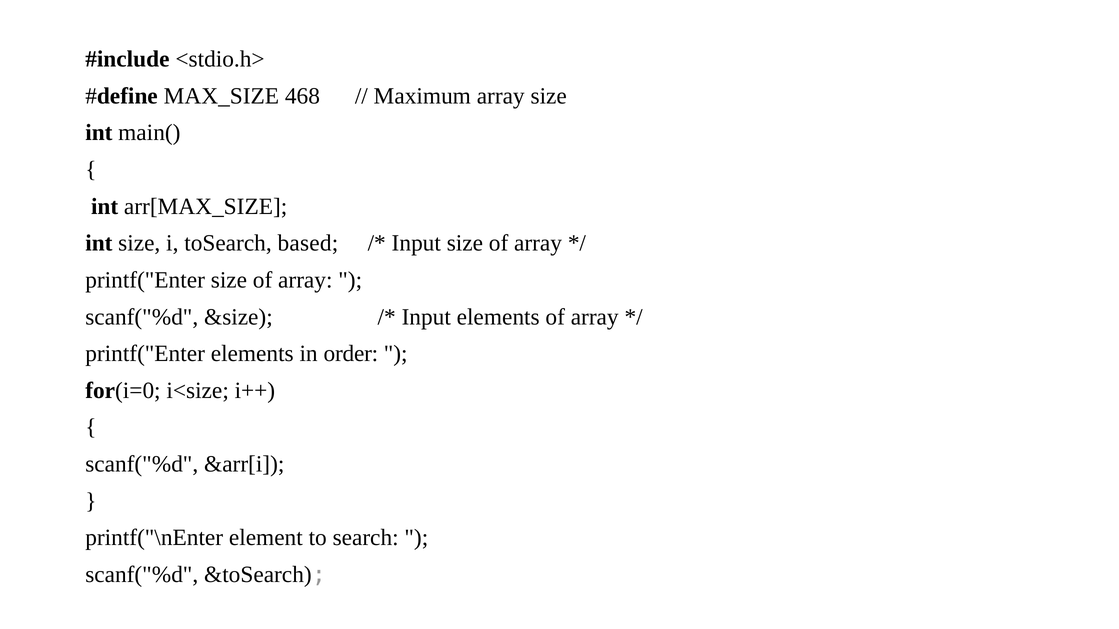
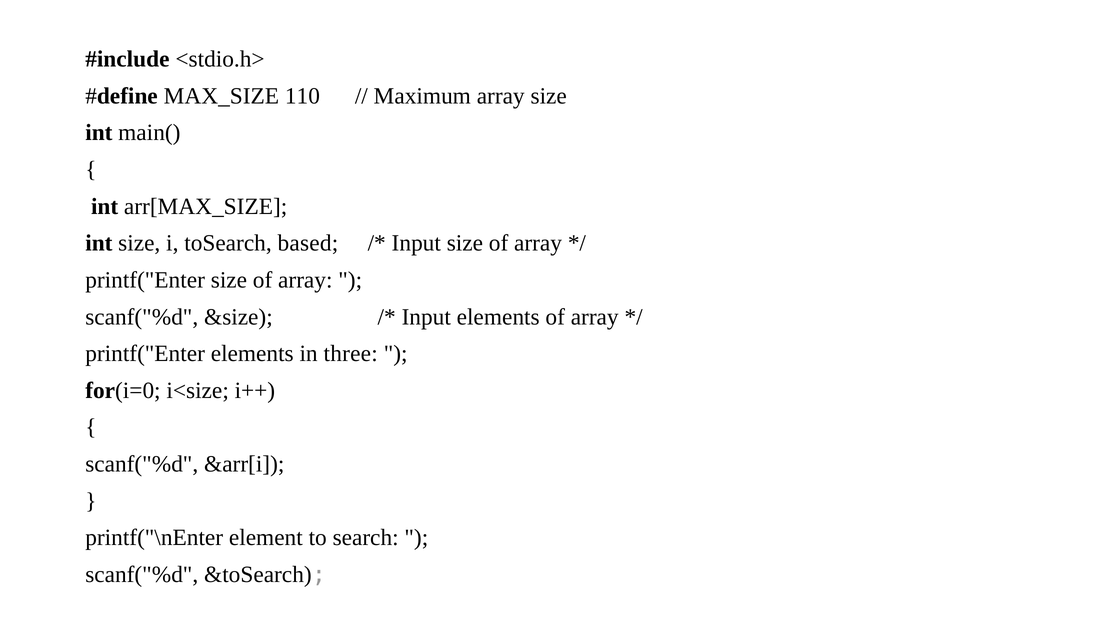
468: 468 -> 110
order: order -> three
